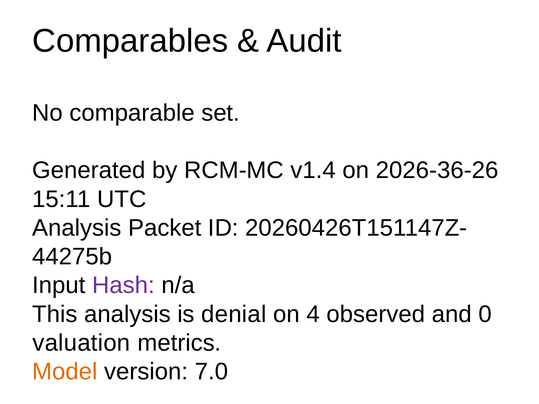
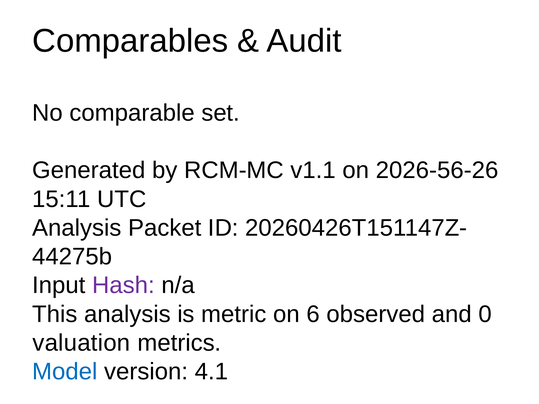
v1.4: v1.4 -> v1.1
2026-36-26: 2026-36-26 -> 2026-56-26
denial: denial -> metric
4: 4 -> 6
Model colour: orange -> blue
7.0: 7.0 -> 4.1
